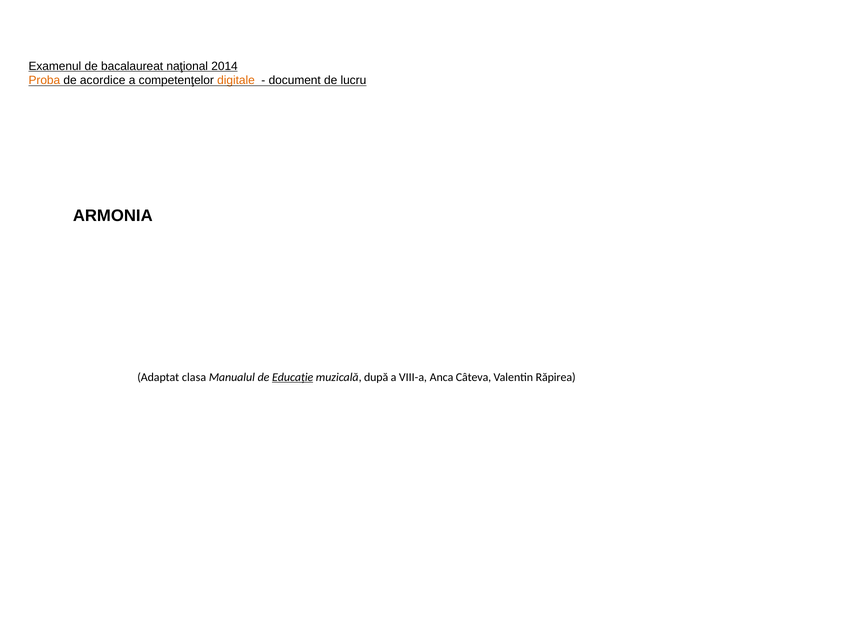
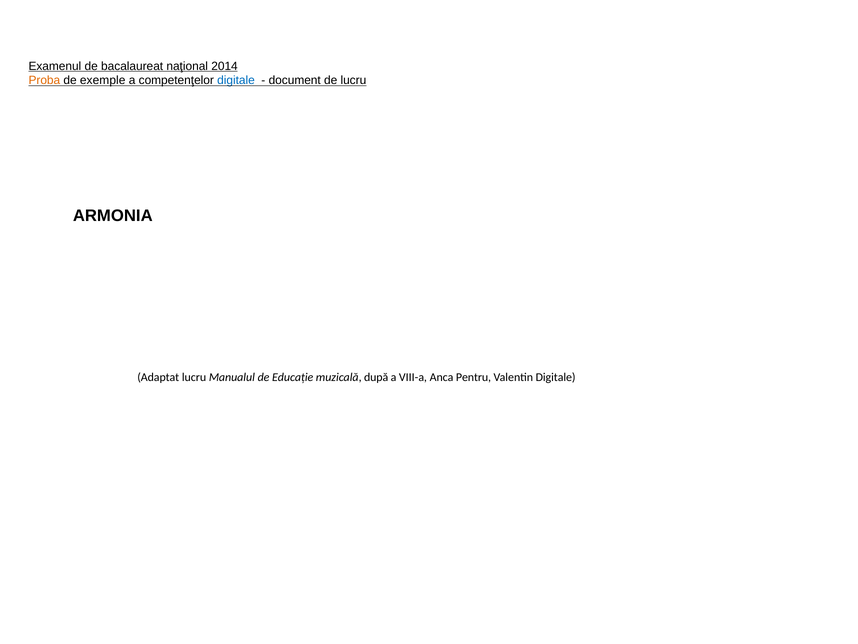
acordice: acordice -> exemple
digitale at (236, 80) colour: orange -> blue
Adaptat clasa: clasa -> lucru
Educație underline: present -> none
Câteva: Câteva -> Pentru
Valentin Răpirea: Răpirea -> Digitale
